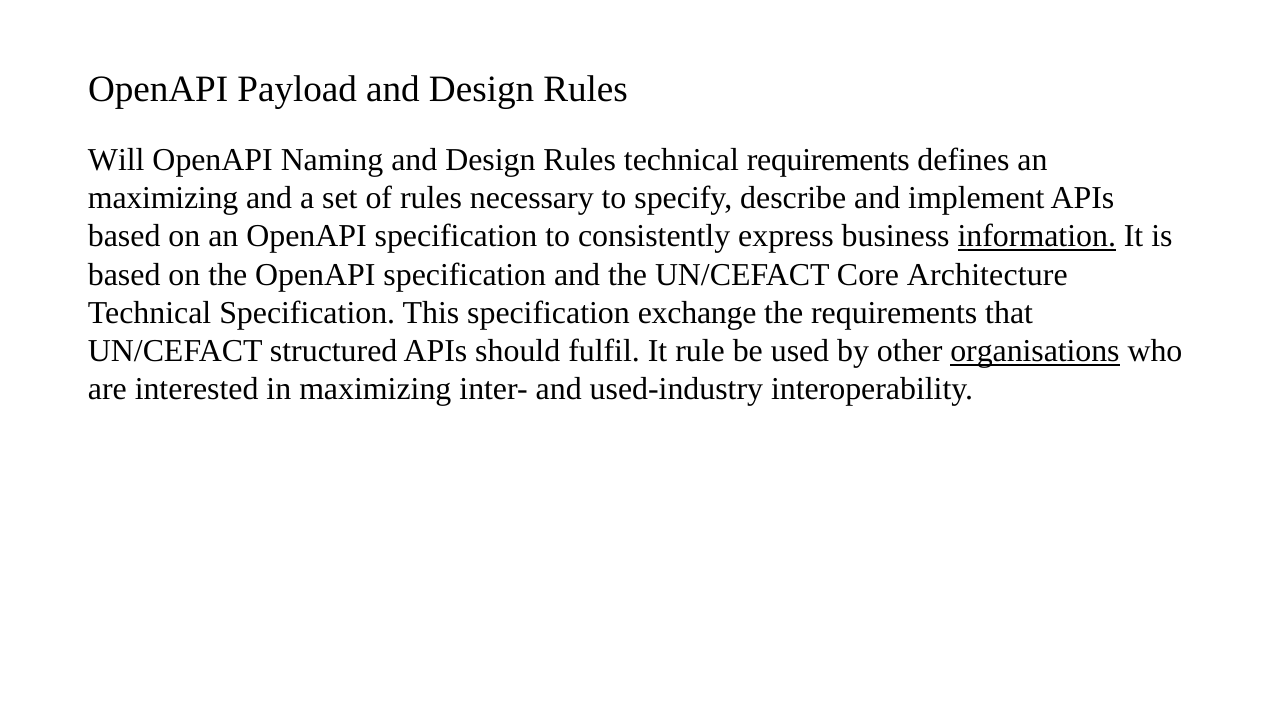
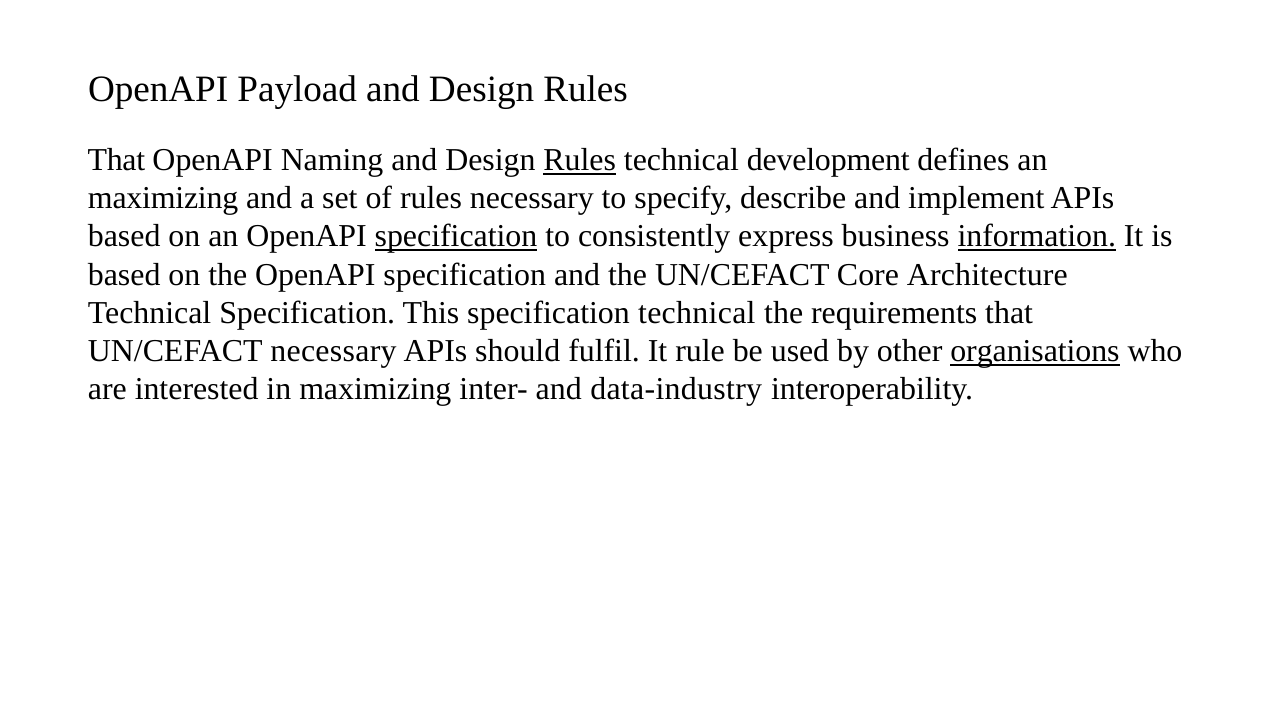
Will at (116, 160): Will -> That
Rules at (580, 160) underline: none -> present
technical requirements: requirements -> development
specification at (456, 236) underline: none -> present
specification exchange: exchange -> technical
UN/CEFACT structured: structured -> necessary
used-industry: used-industry -> data-industry
